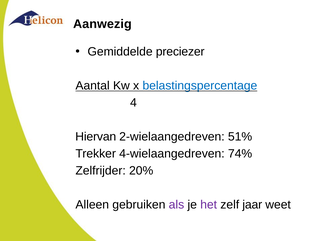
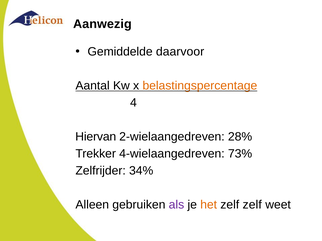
preciezer: preciezer -> daarvoor
belastingspercentage colour: blue -> orange
51%: 51% -> 28%
74%: 74% -> 73%
20%: 20% -> 34%
het colour: purple -> orange
zelf jaar: jaar -> zelf
